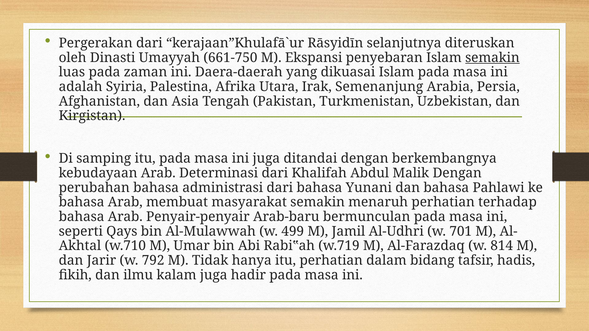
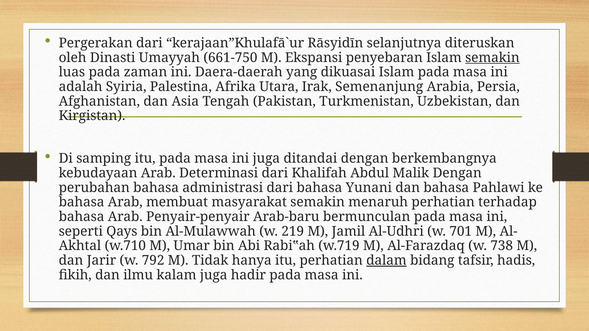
499: 499 -> 219
814: 814 -> 738
dalam underline: none -> present
